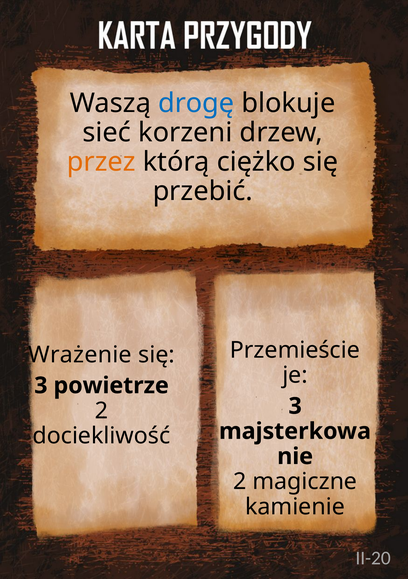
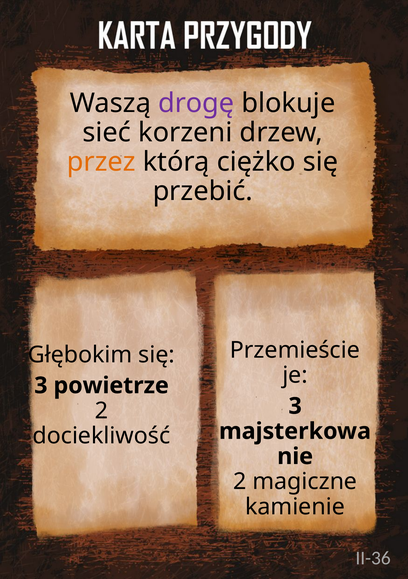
drogę colour: blue -> purple
Wrażenie: Wrażenie -> Głębokim
II-20: II-20 -> II-36
